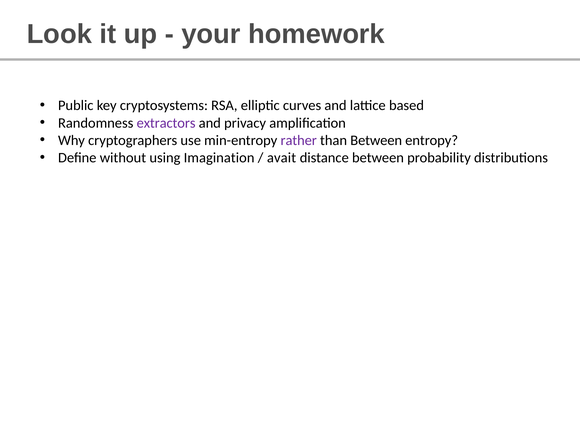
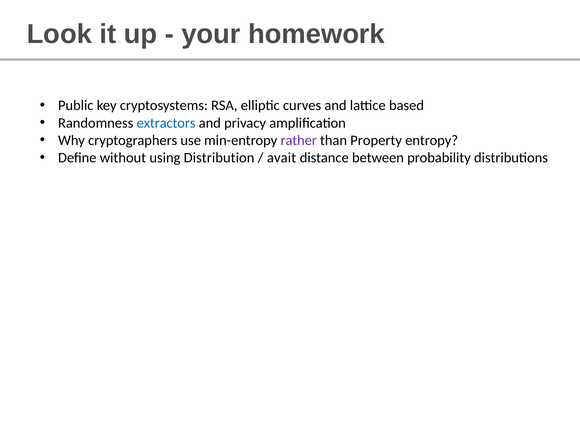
extractors colour: purple -> blue
than Between: Between -> Property
Imagination: Imagination -> Distribution
